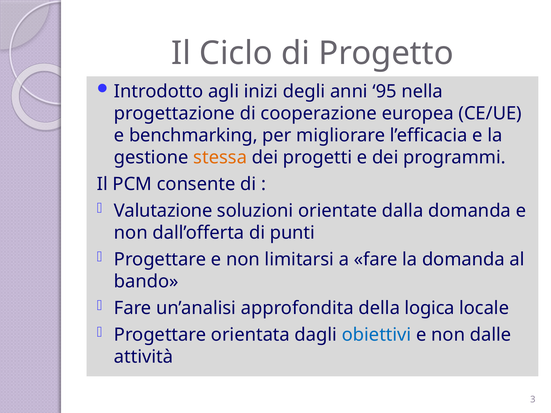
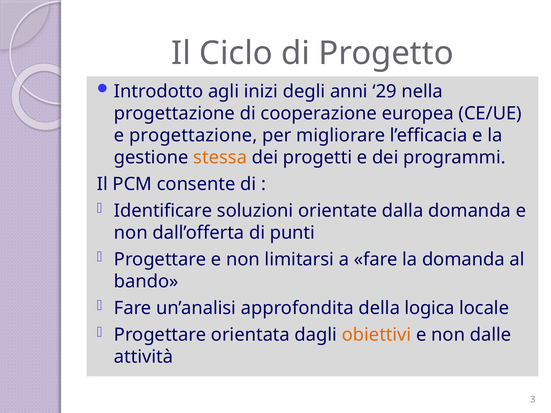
95: 95 -> 29
e benchmarking: benchmarking -> progettazione
Valutazione: Valutazione -> Identificare
obiettivi colour: blue -> orange
